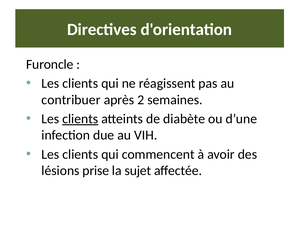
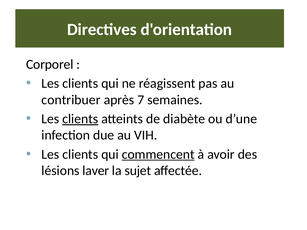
Furoncle: Furoncle -> Corporel
2: 2 -> 7
commencent underline: none -> present
prise: prise -> laver
